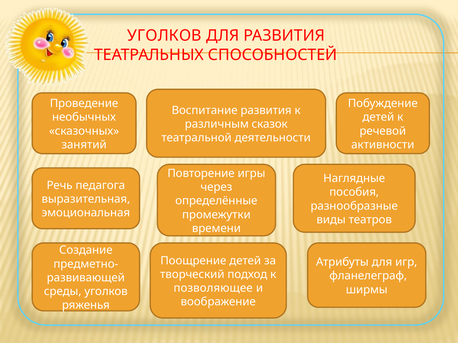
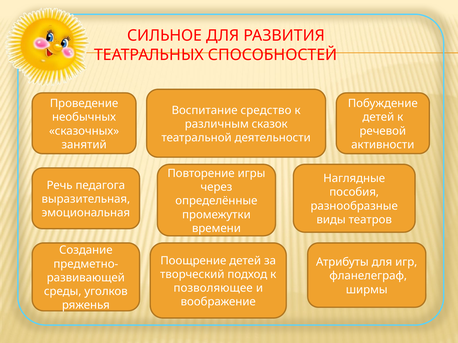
УГОЛКОВ at (164, 36): УГОЛКОВ -> СИЛЬНОЕ
Воспитание развития: развития -> средство
